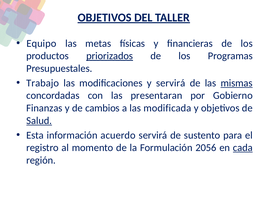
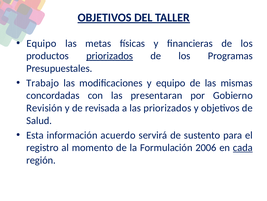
y servirá: servirá -> equipo
mismas underline: present -> none
Finanzas: Finanzas -> Revisión
cambios: cambios -> revisada
las modificada: modificada -> priorizados
Salud underline: present -> none
2056: 2056 -> 2006
